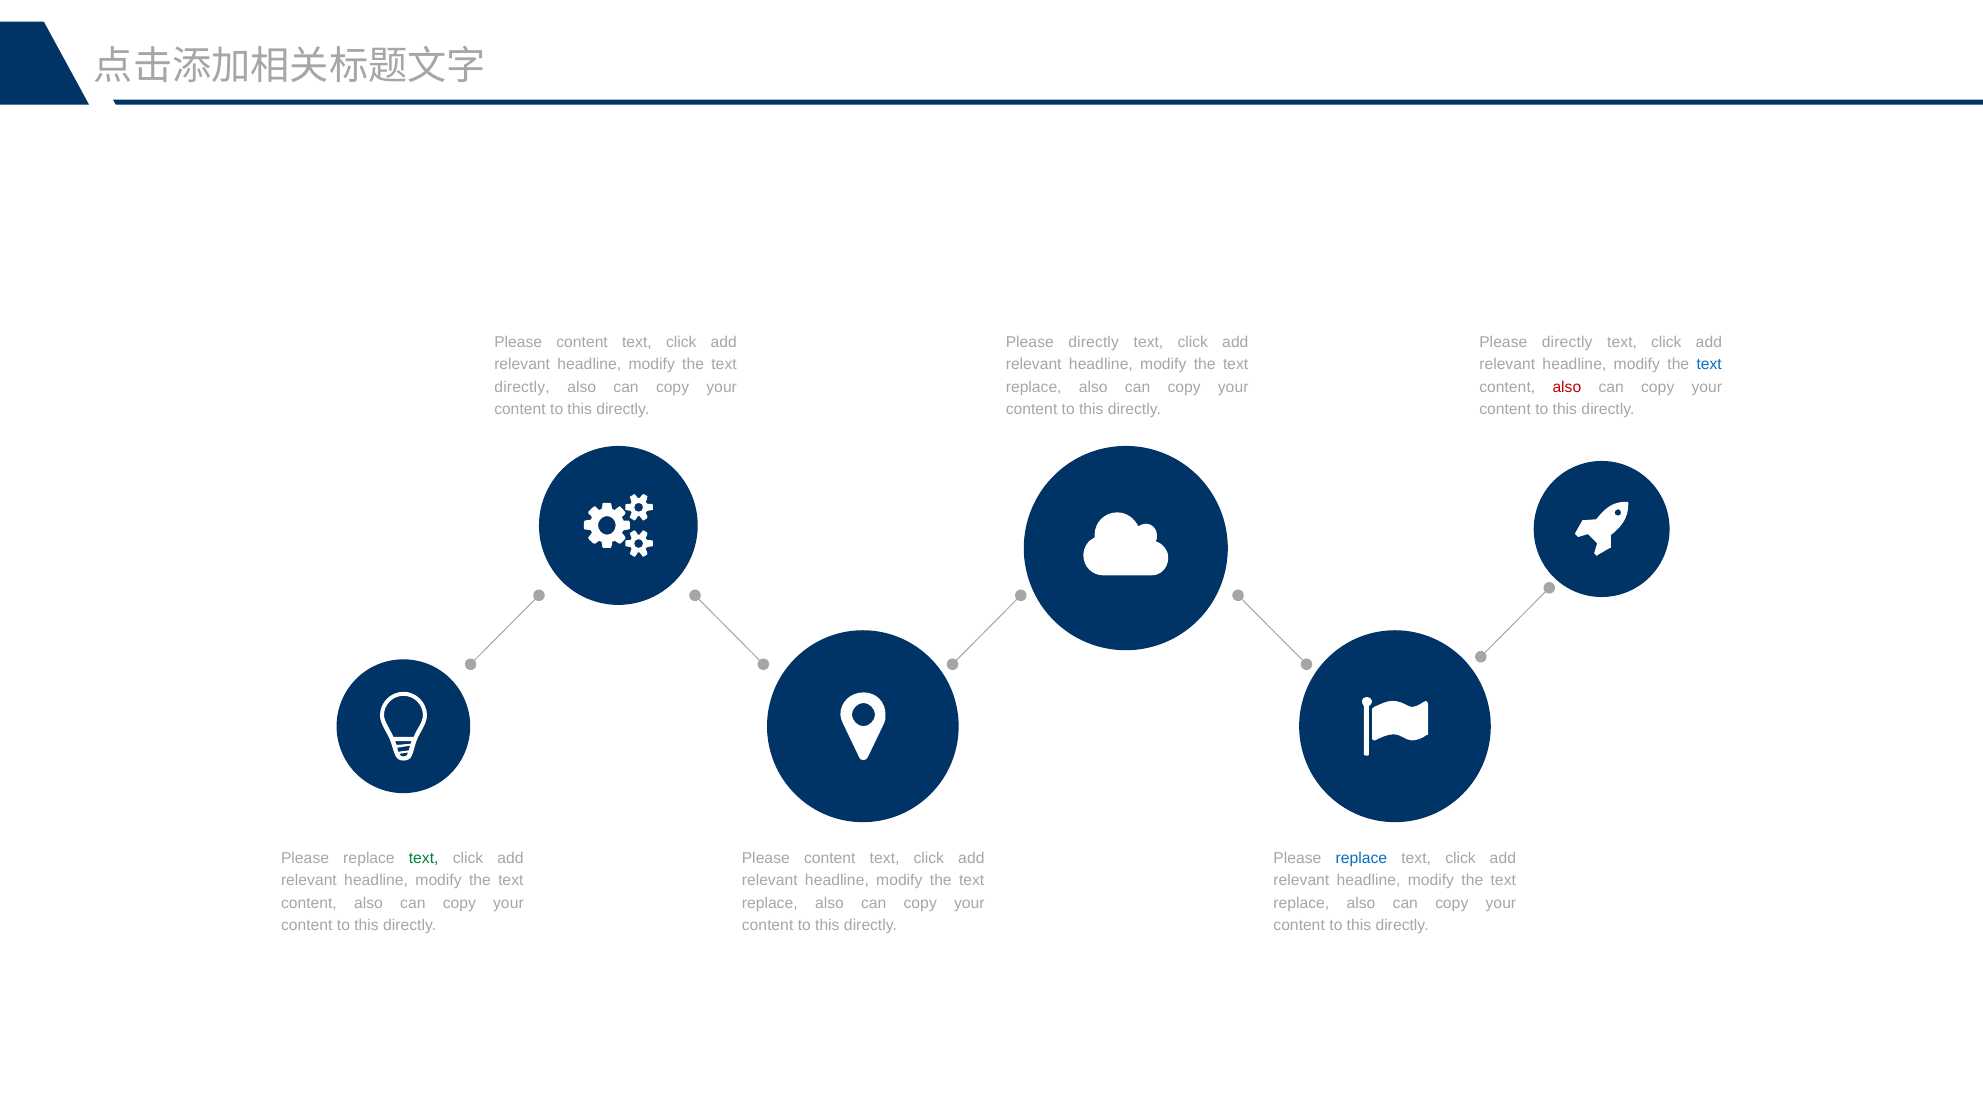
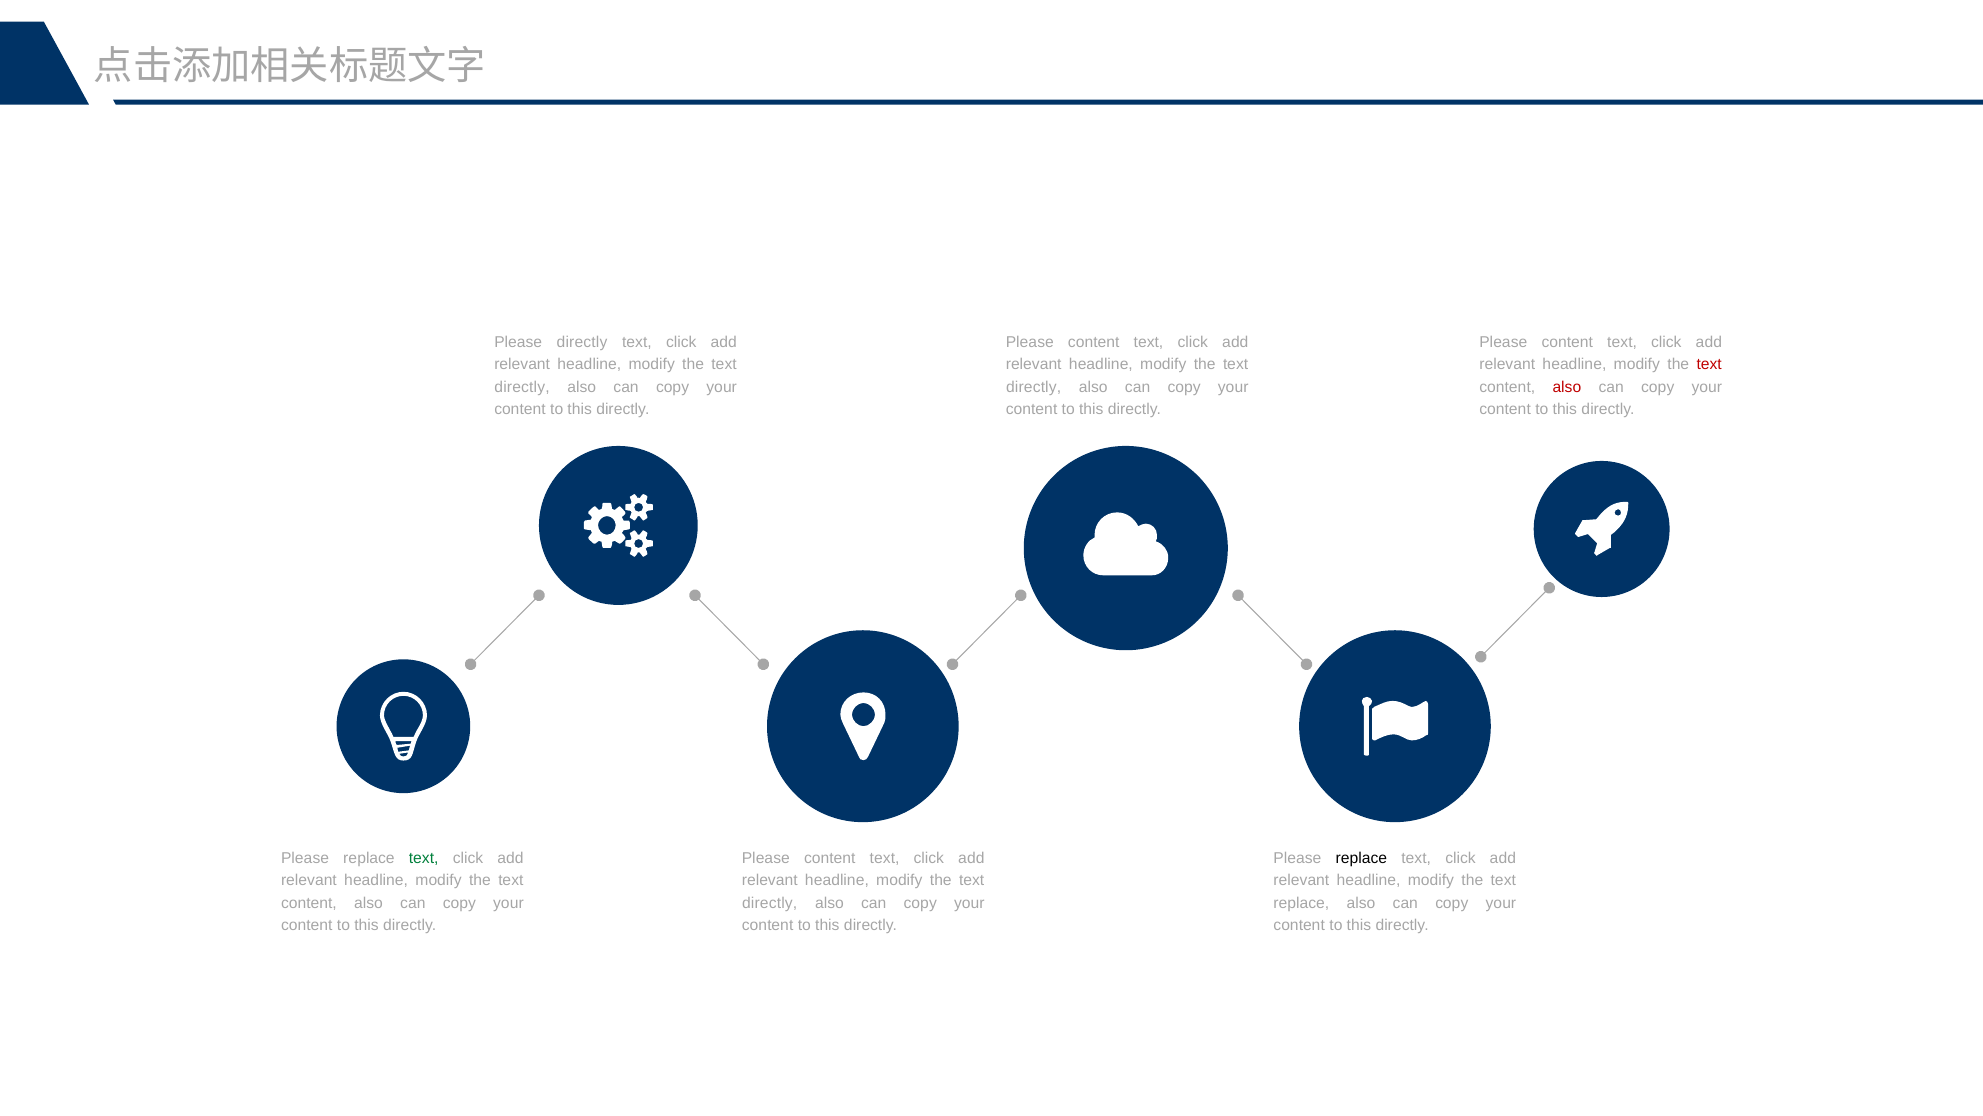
content at (582, 342): content -> directly
directly at (1094, 342): directly -> content
directly at (1567, 342): directly -> content
text at (1709, 365) colour: blue -> red
replace at (1034, 387): replace -> directly
replace at (1361, 857) colour: blue -> black
replace at (770, 902): replace -> directly
